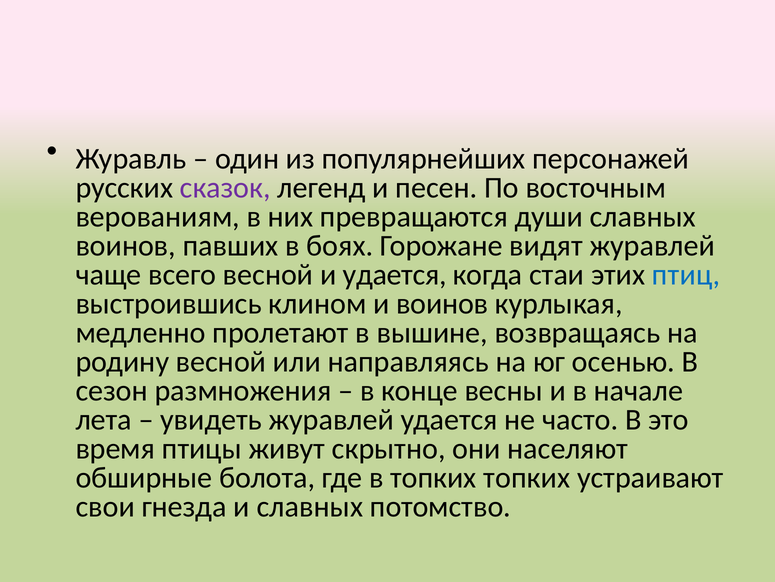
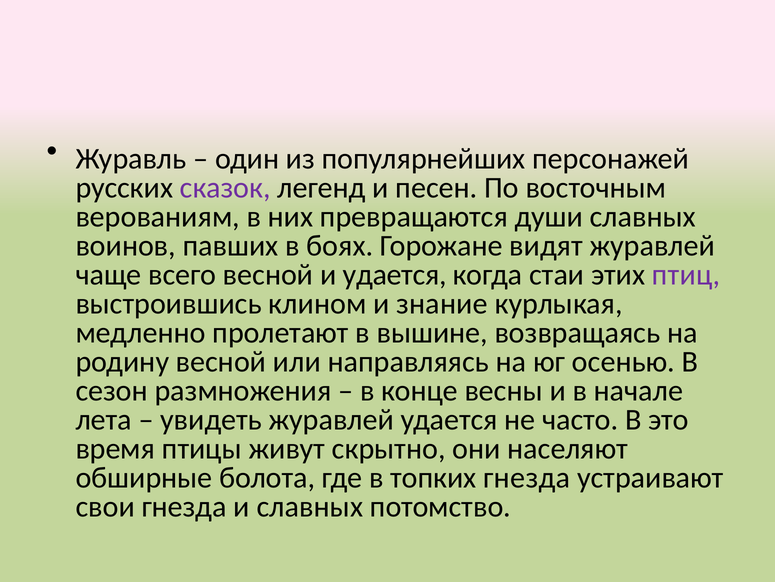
птиц colour: blue -> purple
и воинов: воинов -> знание
топких топких: топких -> гнезда
